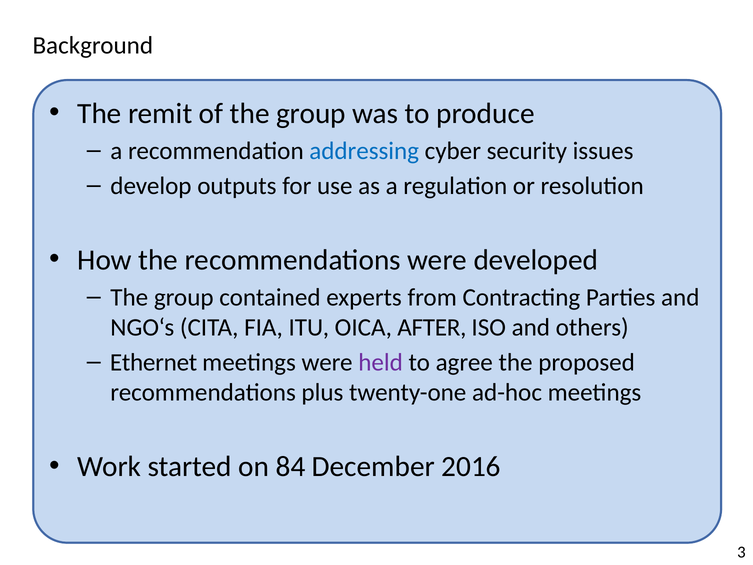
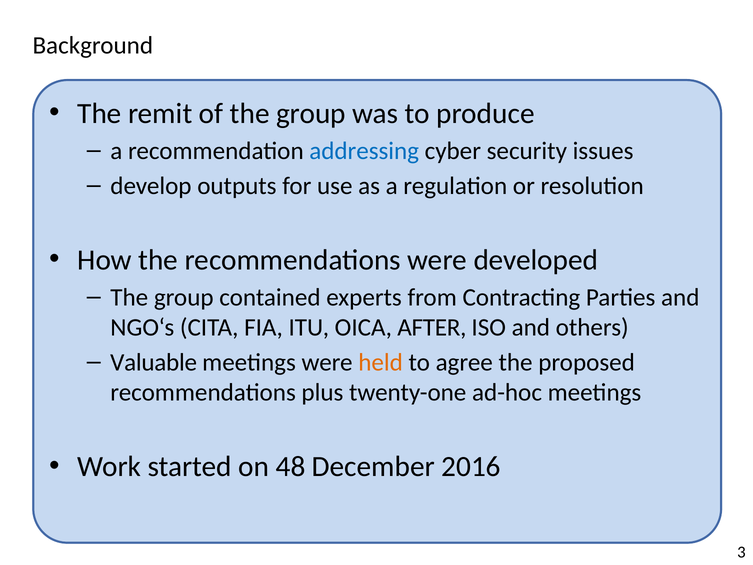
Ethernet: Ethernet -> Valuable
held colour: purple -> orange
84: 84 -> 48
